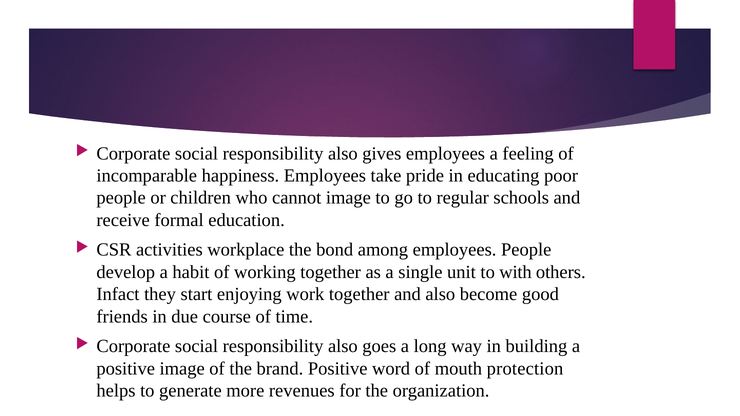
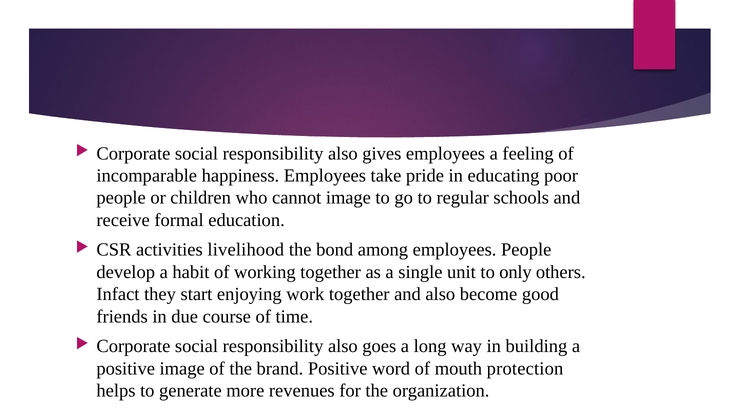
workplace: workplace -> livelihood
with: with -> only
